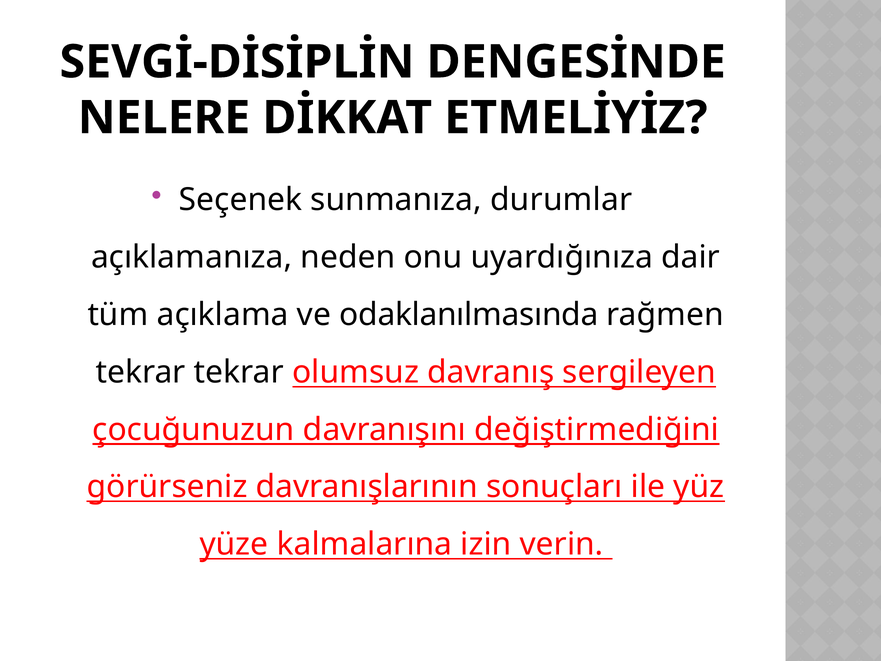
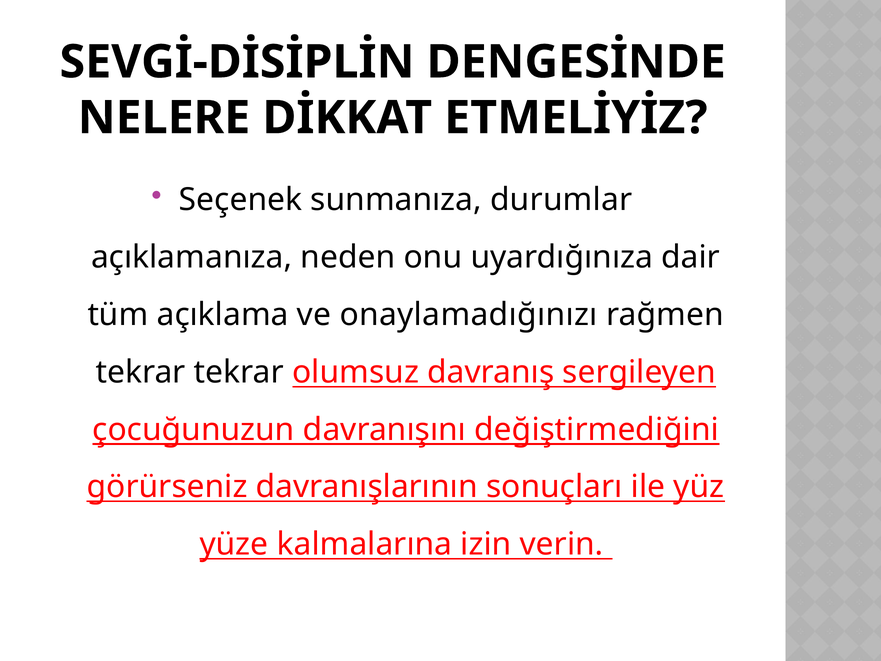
odaklanılmasında: odaklanılmasında -> onaylamadığınızı
